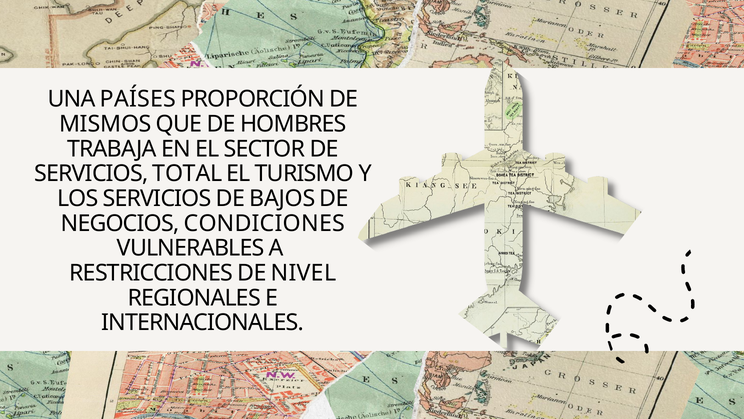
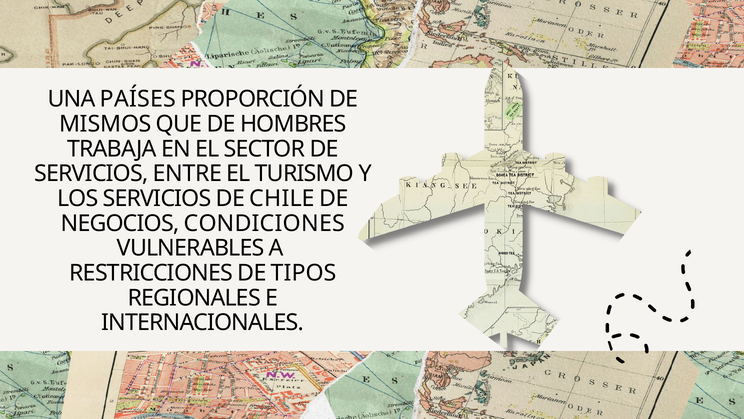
TOTAL: TOTAL -> ENTRE
BAJOS: BAJOS -> CHILE
NIVEL: NIVEL -> TIPOS
